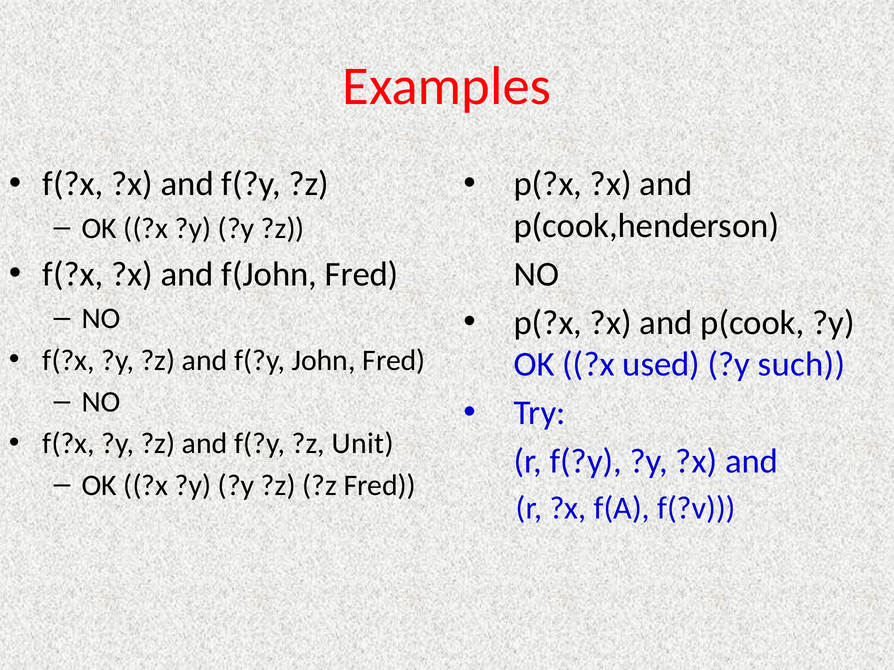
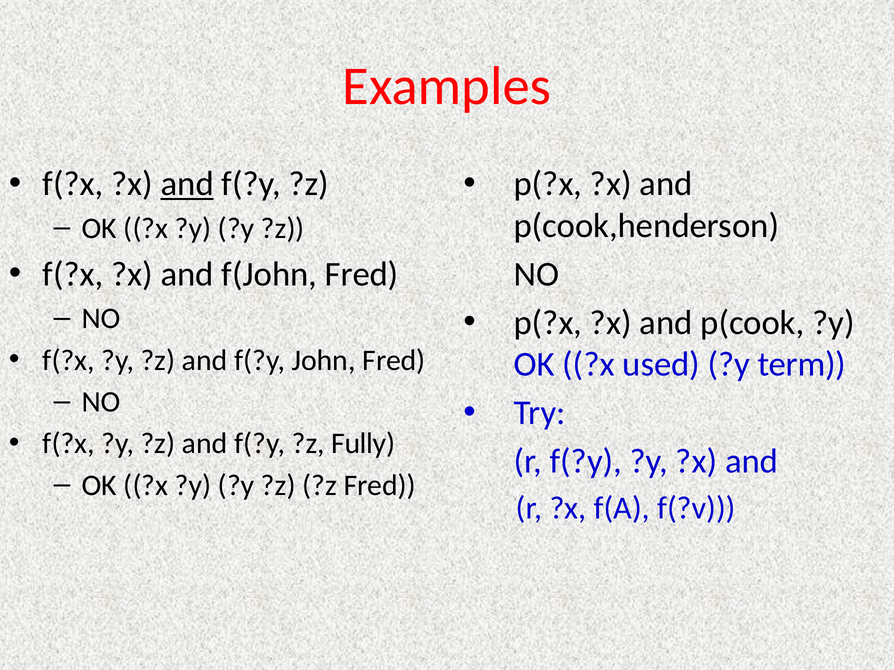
and at (187, 184) underline: none -> present
such: such -> term
Unit: Unit -> Fully
